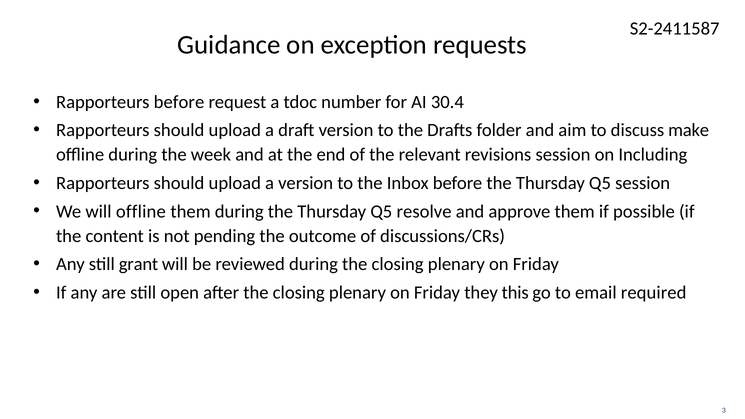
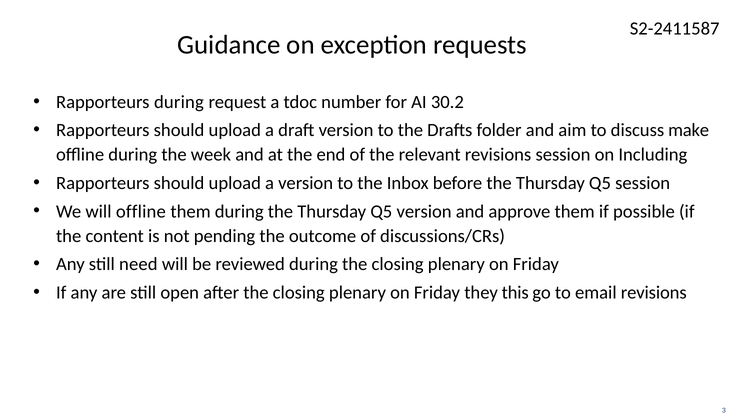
Rapporteurs before: before -> during
30.4: 30.4 -> 30.2
resolve at (424, 211): resolve -> version
grant: grant -> need
email required: required -> revisions
